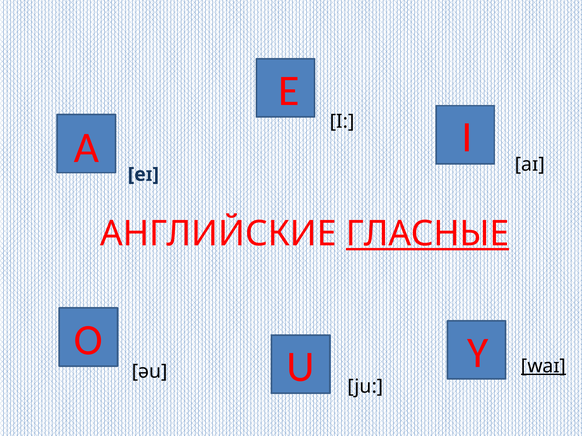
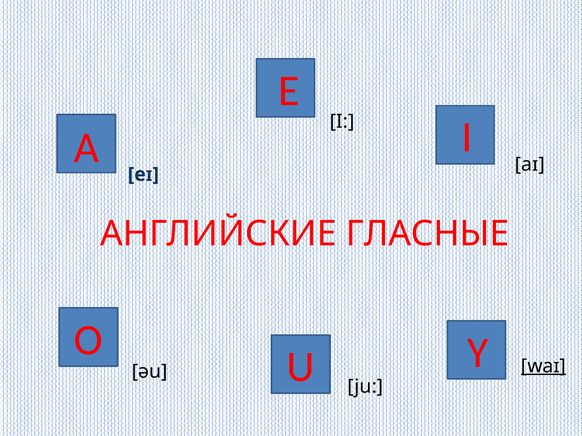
ГЛАСНЫЕ underline: present -> none
